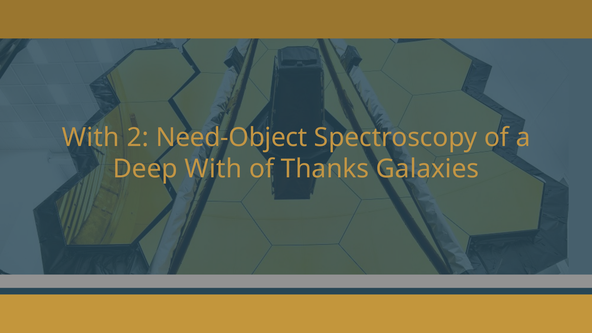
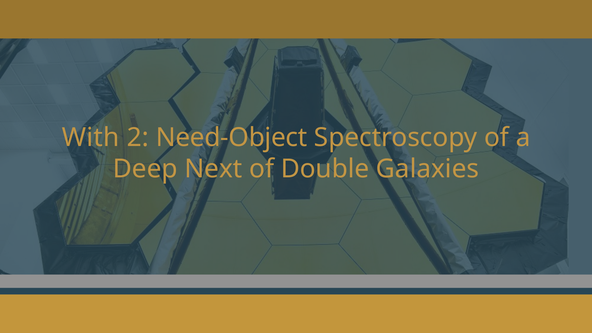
Deep With: With -> Next
Thanks: Thanks -> Double
